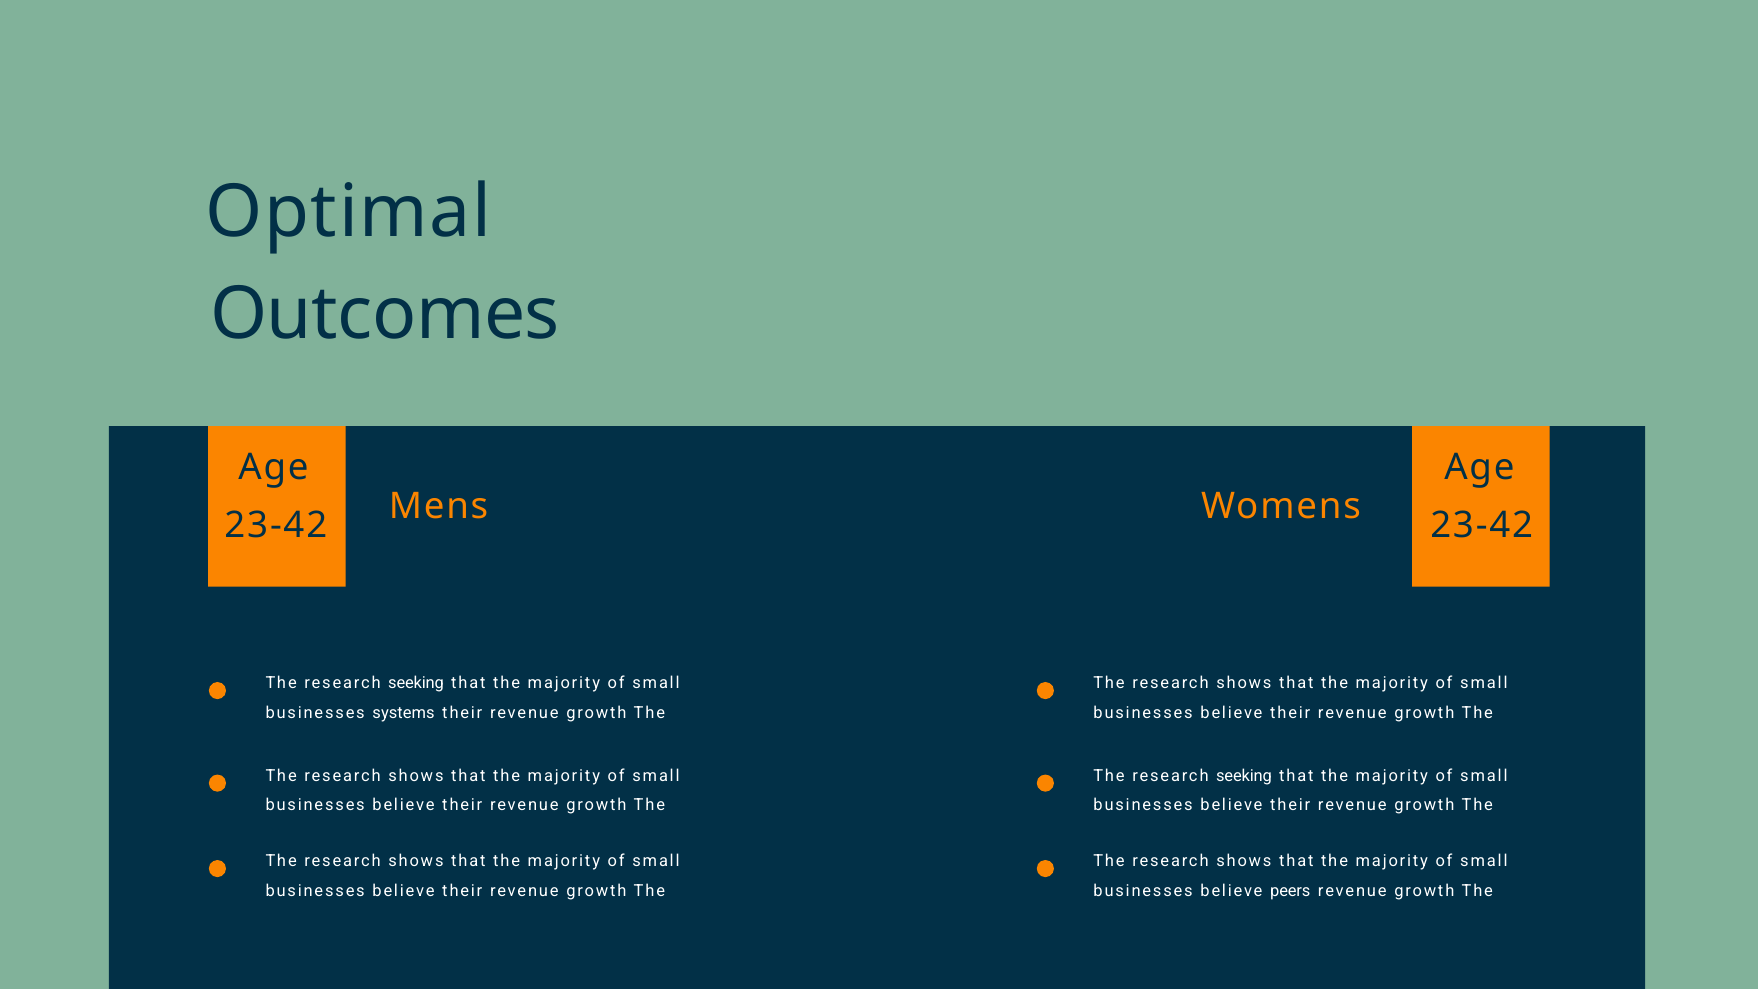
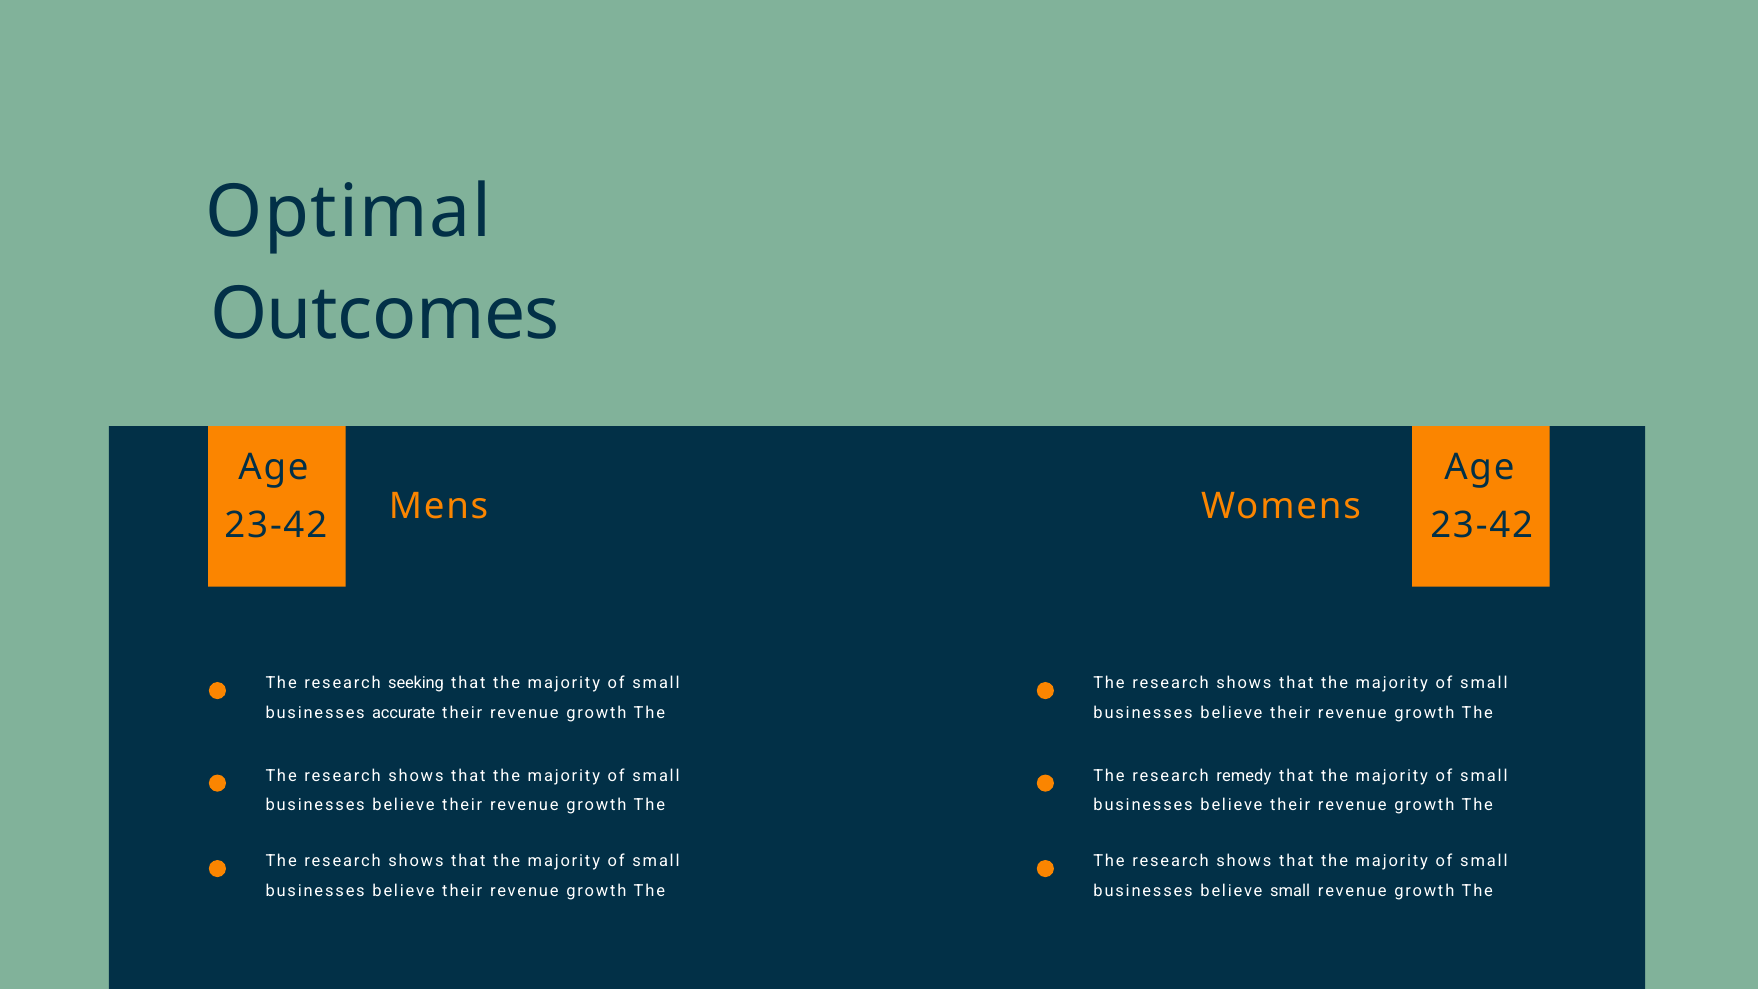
systems: systems -> accurate
seeking at (1244, 775): seeking -> remedy
believe peers: peers -> small
